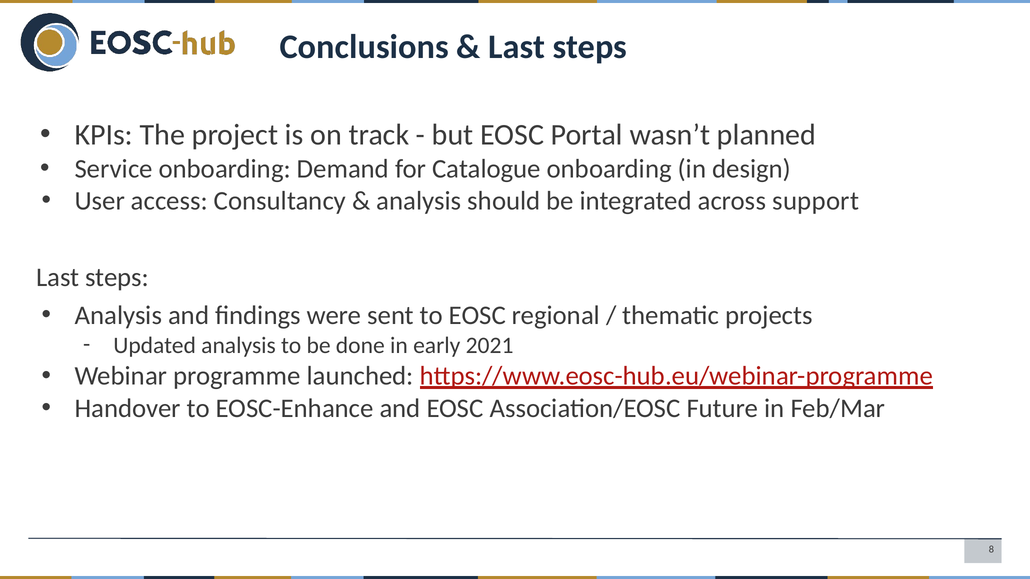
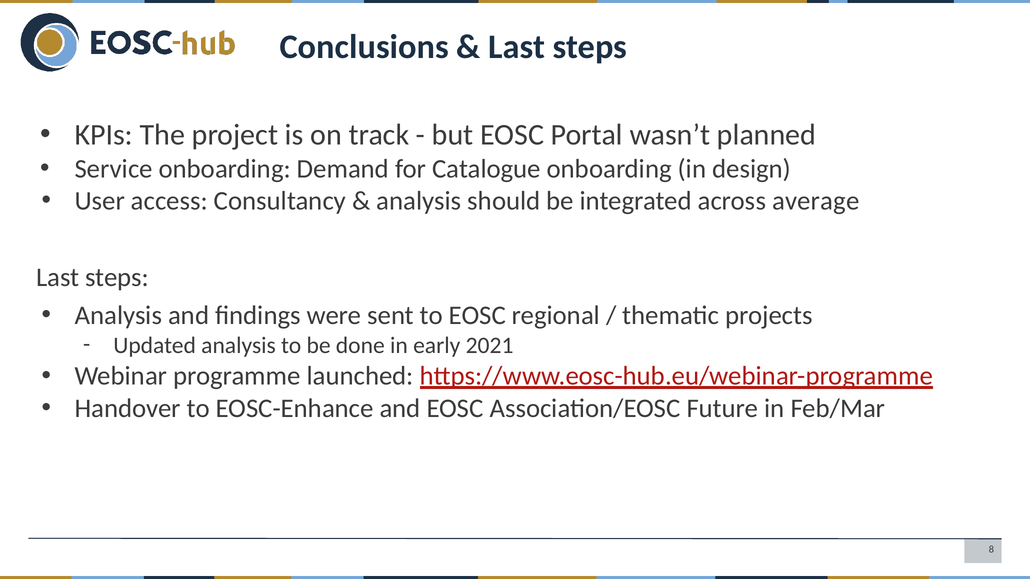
support: support -> average
